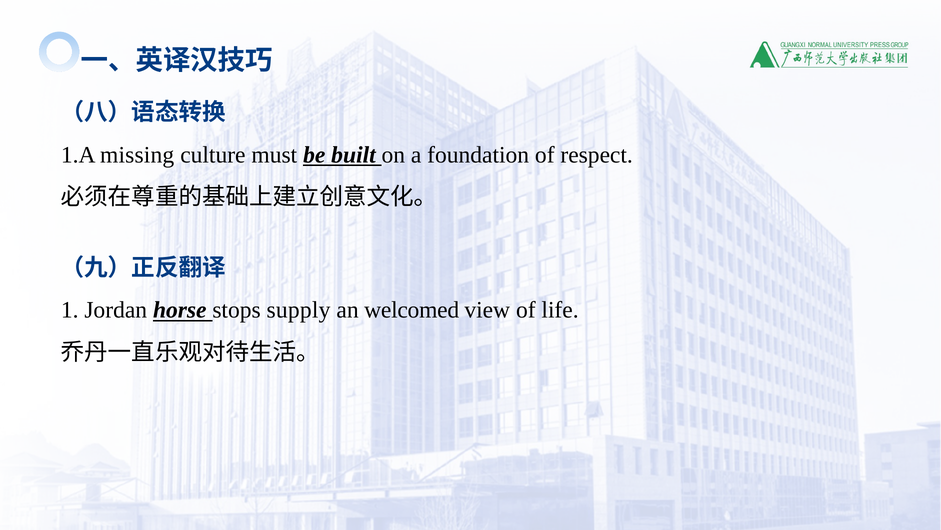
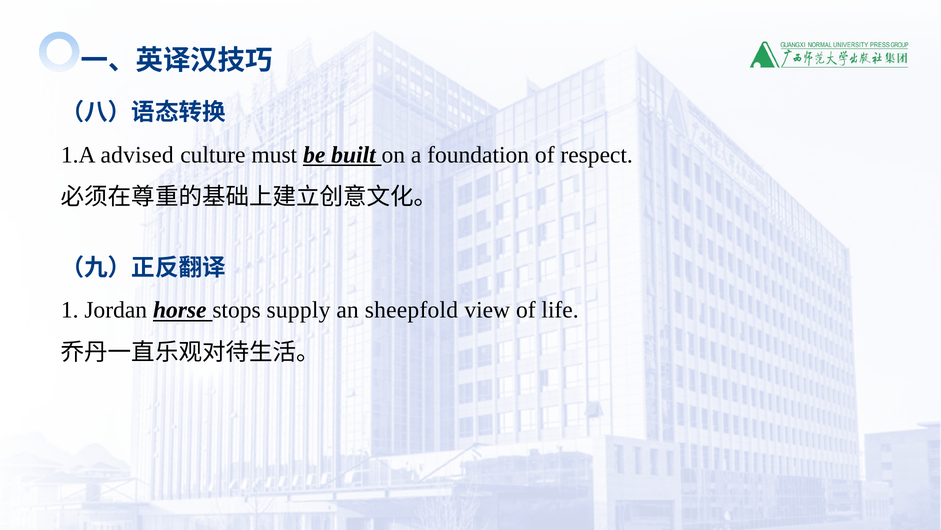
missing: missing -> advised
welcomed: welcomed -> sheepfold
